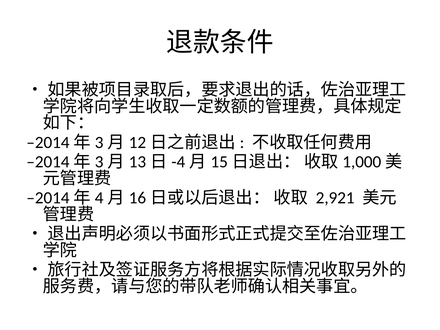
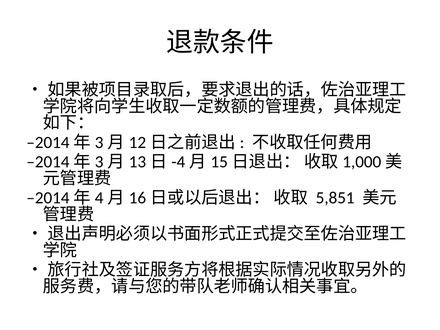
2,921: 2,921 -> 5,851
